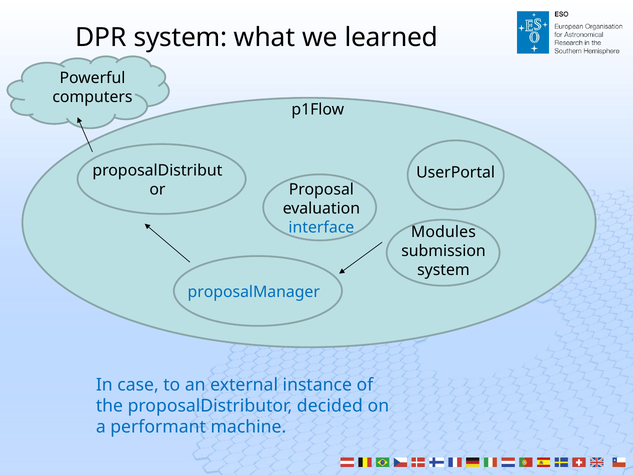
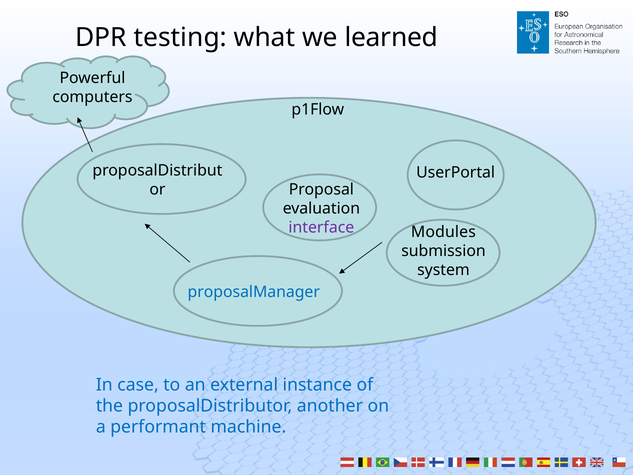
DPR system: system -> testing
interface colour: blue -> purple
decided: decided -> another
